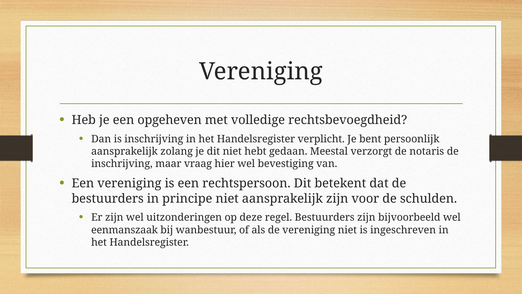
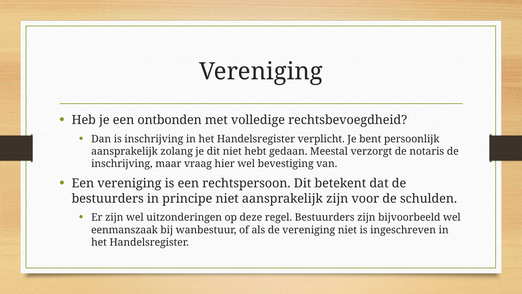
opgeheven: opgeheven -> ontbonden
